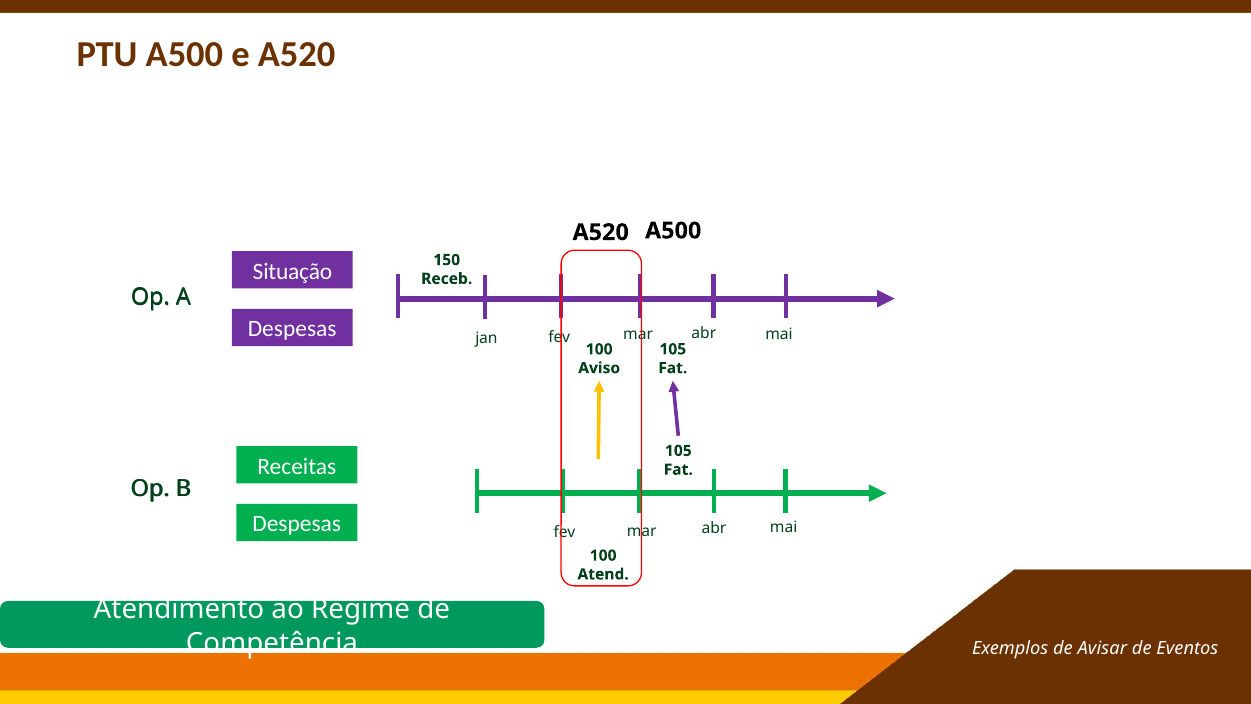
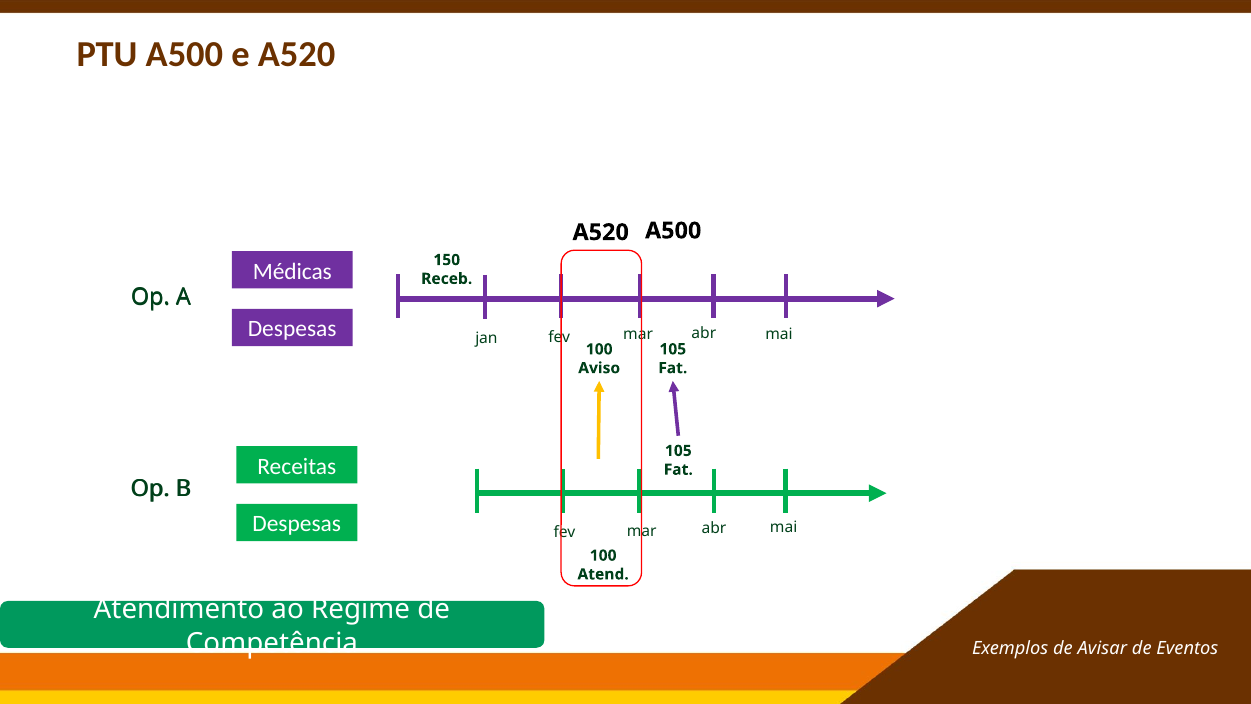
Situação: Situação -> Médicas
